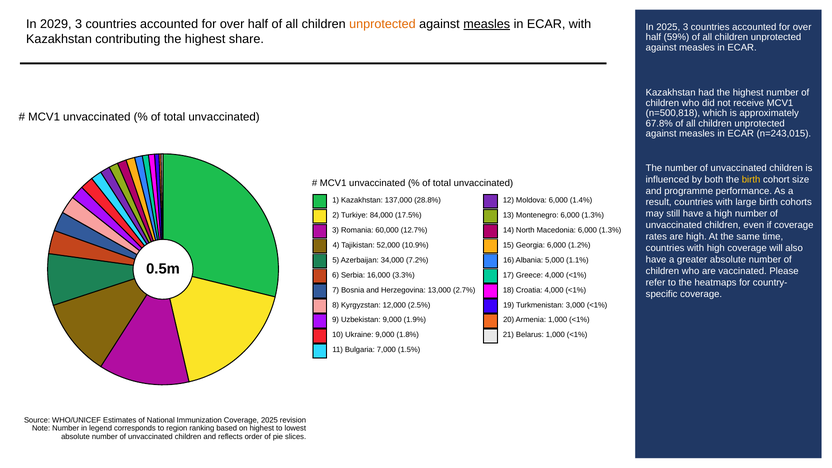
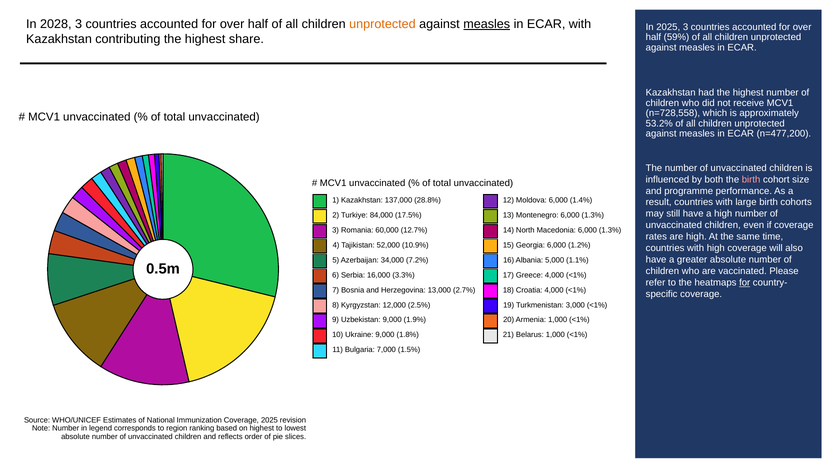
2029: 2029 -> 2028
n=500,818: n=500,818 -> n=728,558
67.8%: 67.8% -> 53.2%
n=243,015: n=243,015 -> n=477,200
birth at (751, 179) colour: yellow -> pink
for at (745, 282) underline: none -> present
